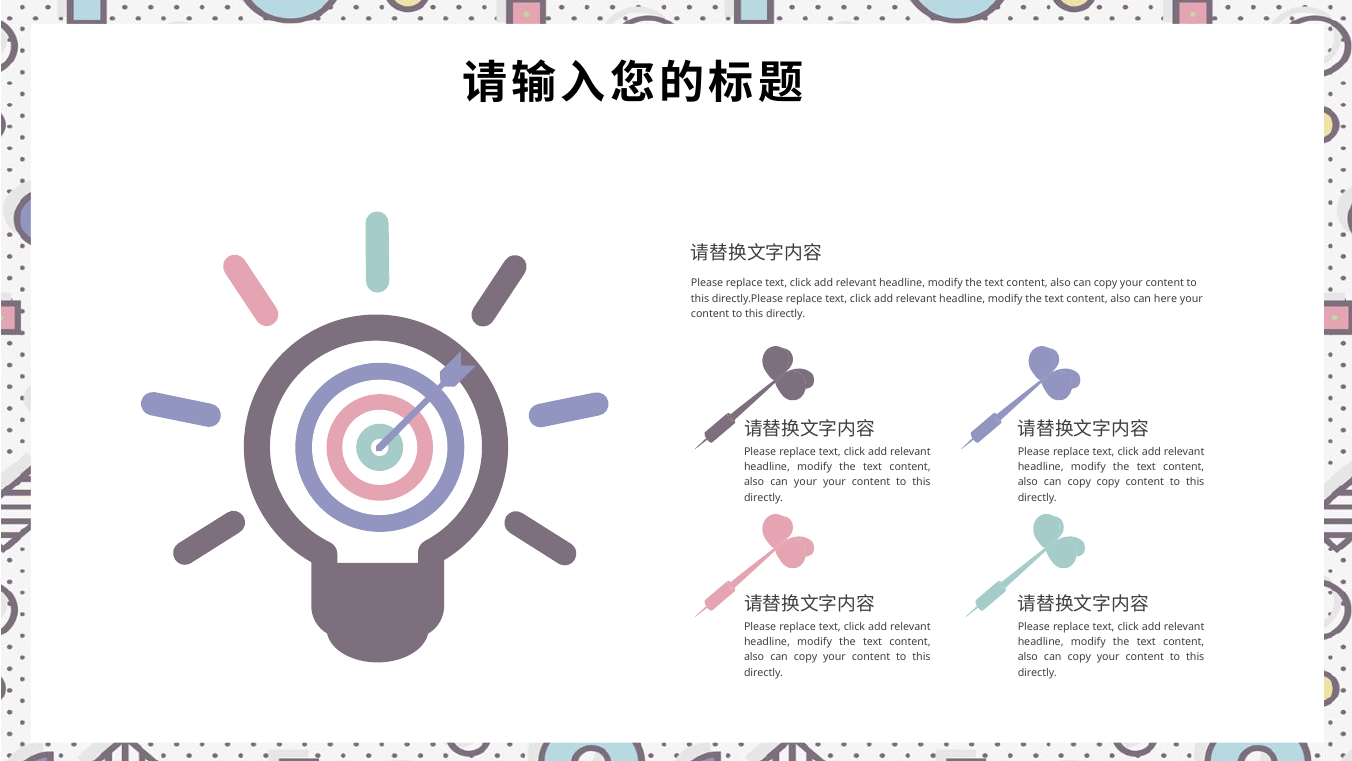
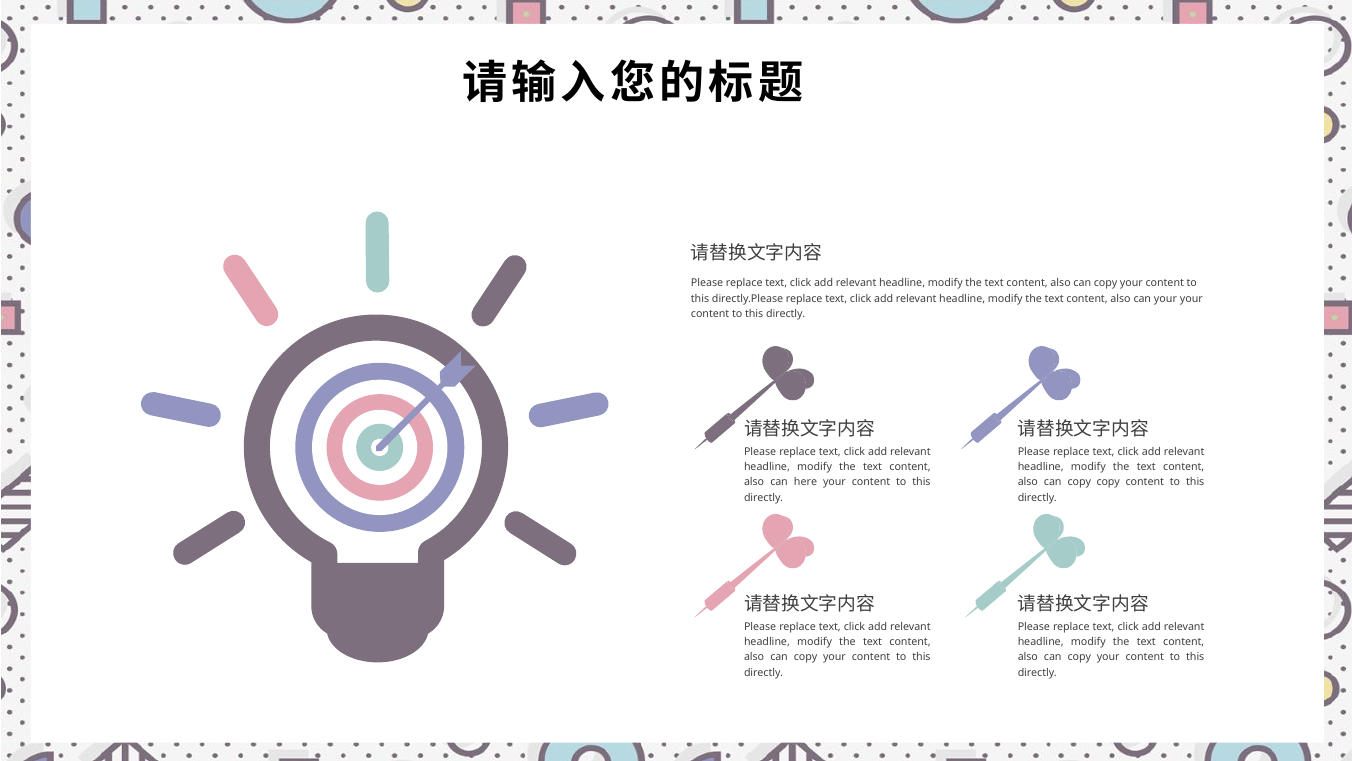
can here: here -> your
can your: your -> here
